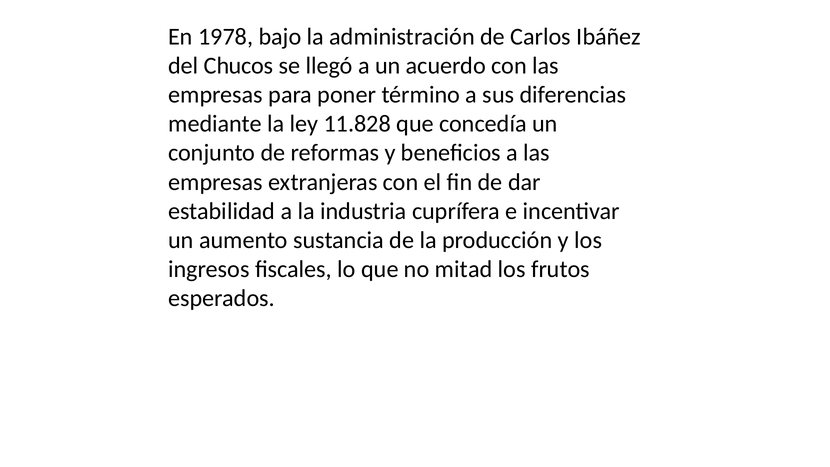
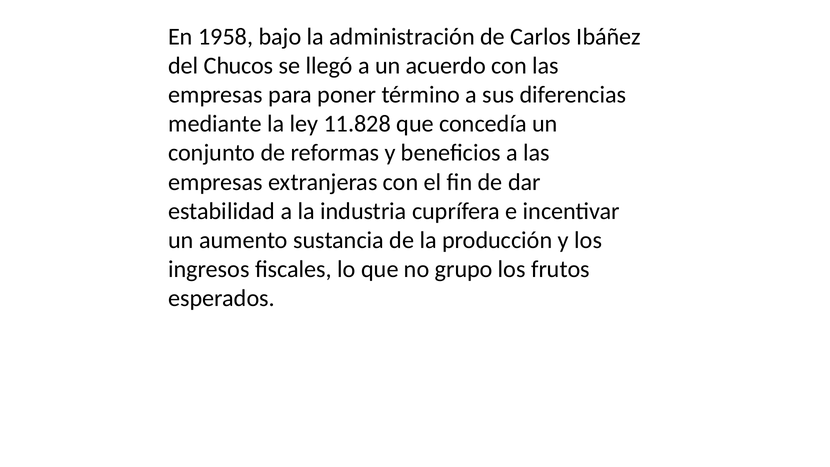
1978: 1978 -> 1958
mitad: mitad -> grupo
